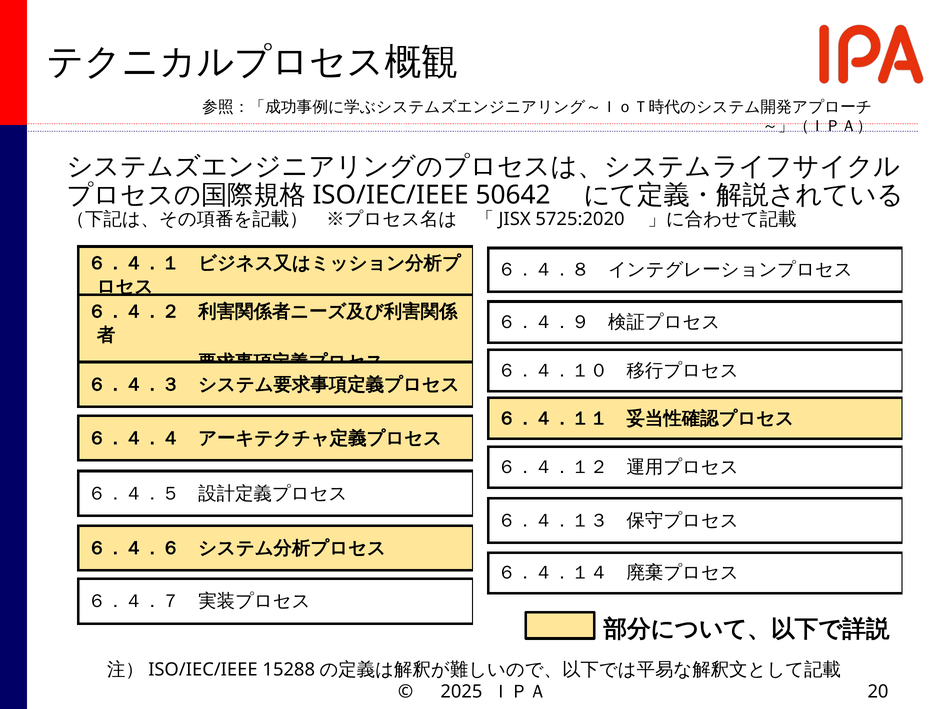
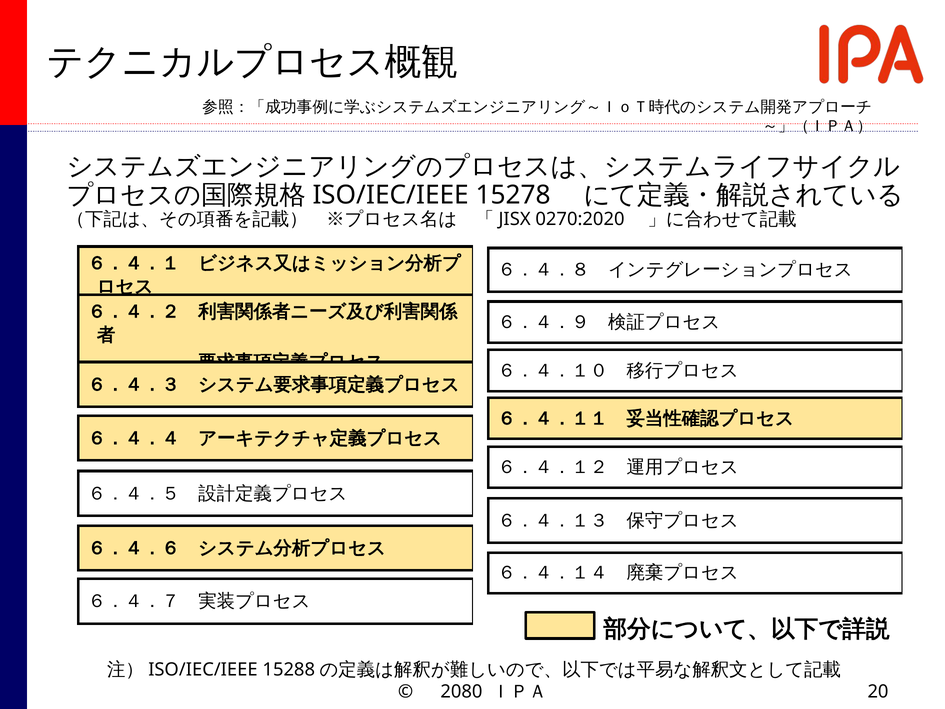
50642: 50642 -> 15278
5725:2020: 5725:2020 -> 0270:2020
2025: 2025 -> 2080
